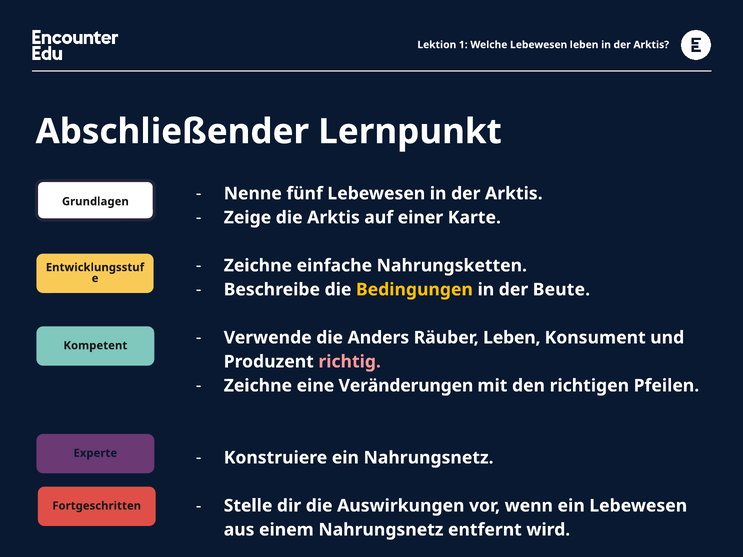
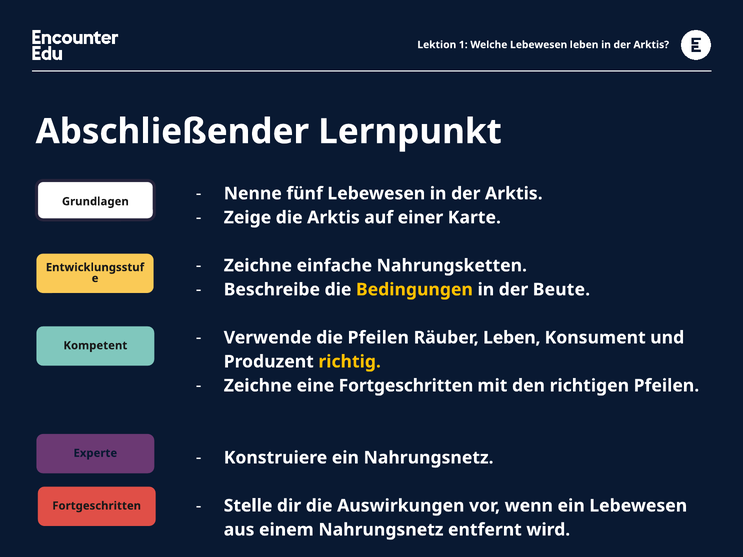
die Anders: Anders -> Pfeilen
richtig colour: pink -> yellow
eine Veränderungen: Veränderungen -> Fortgeschritten
